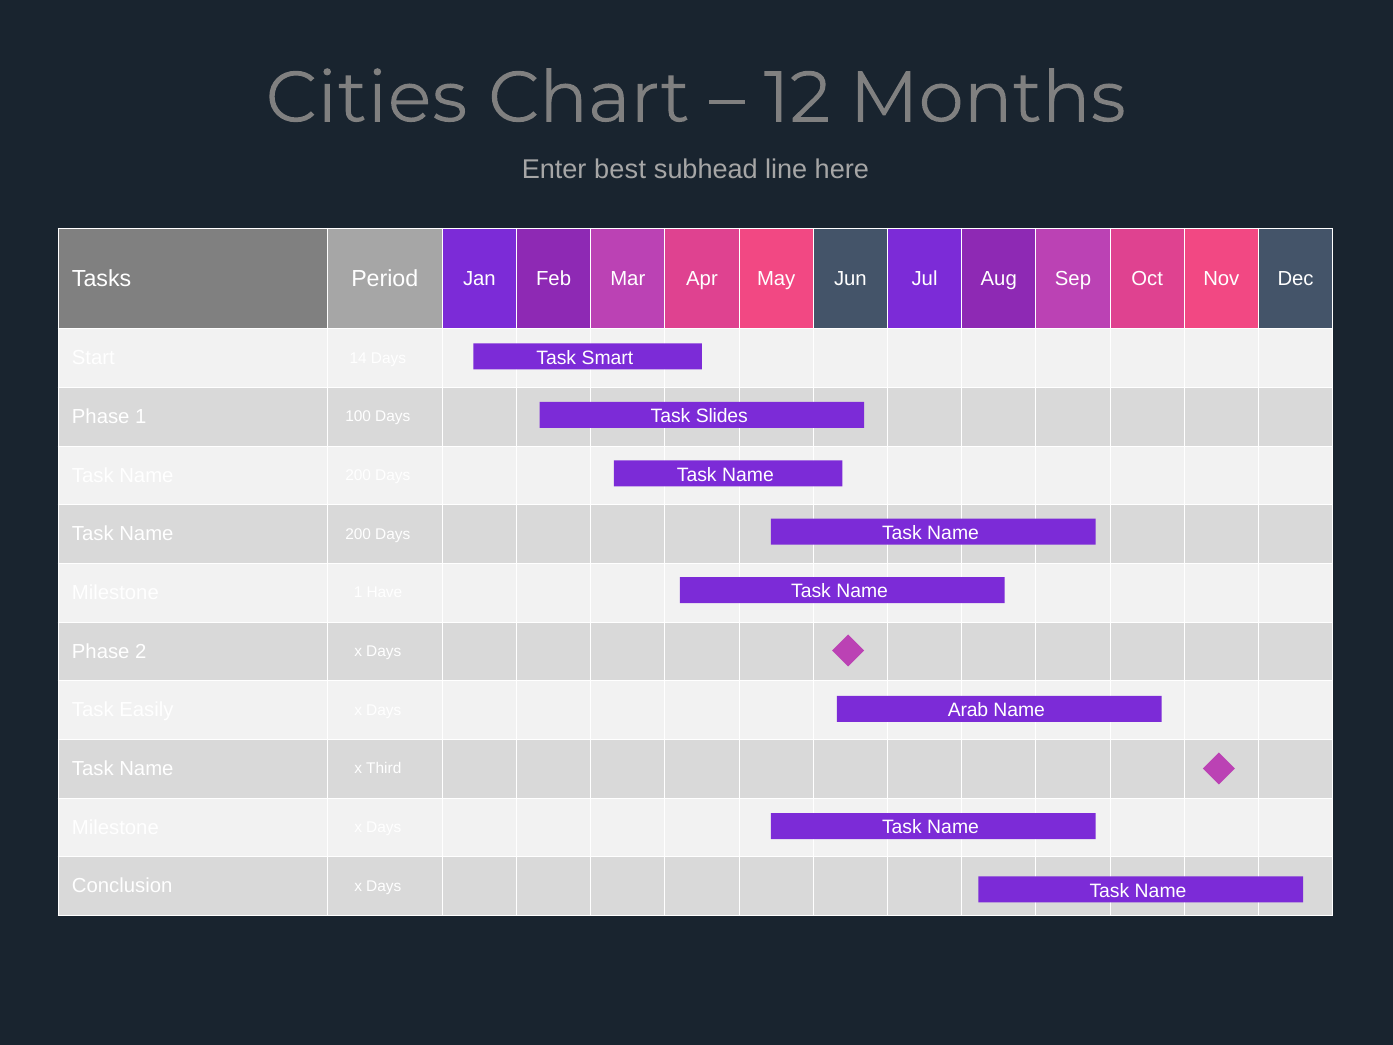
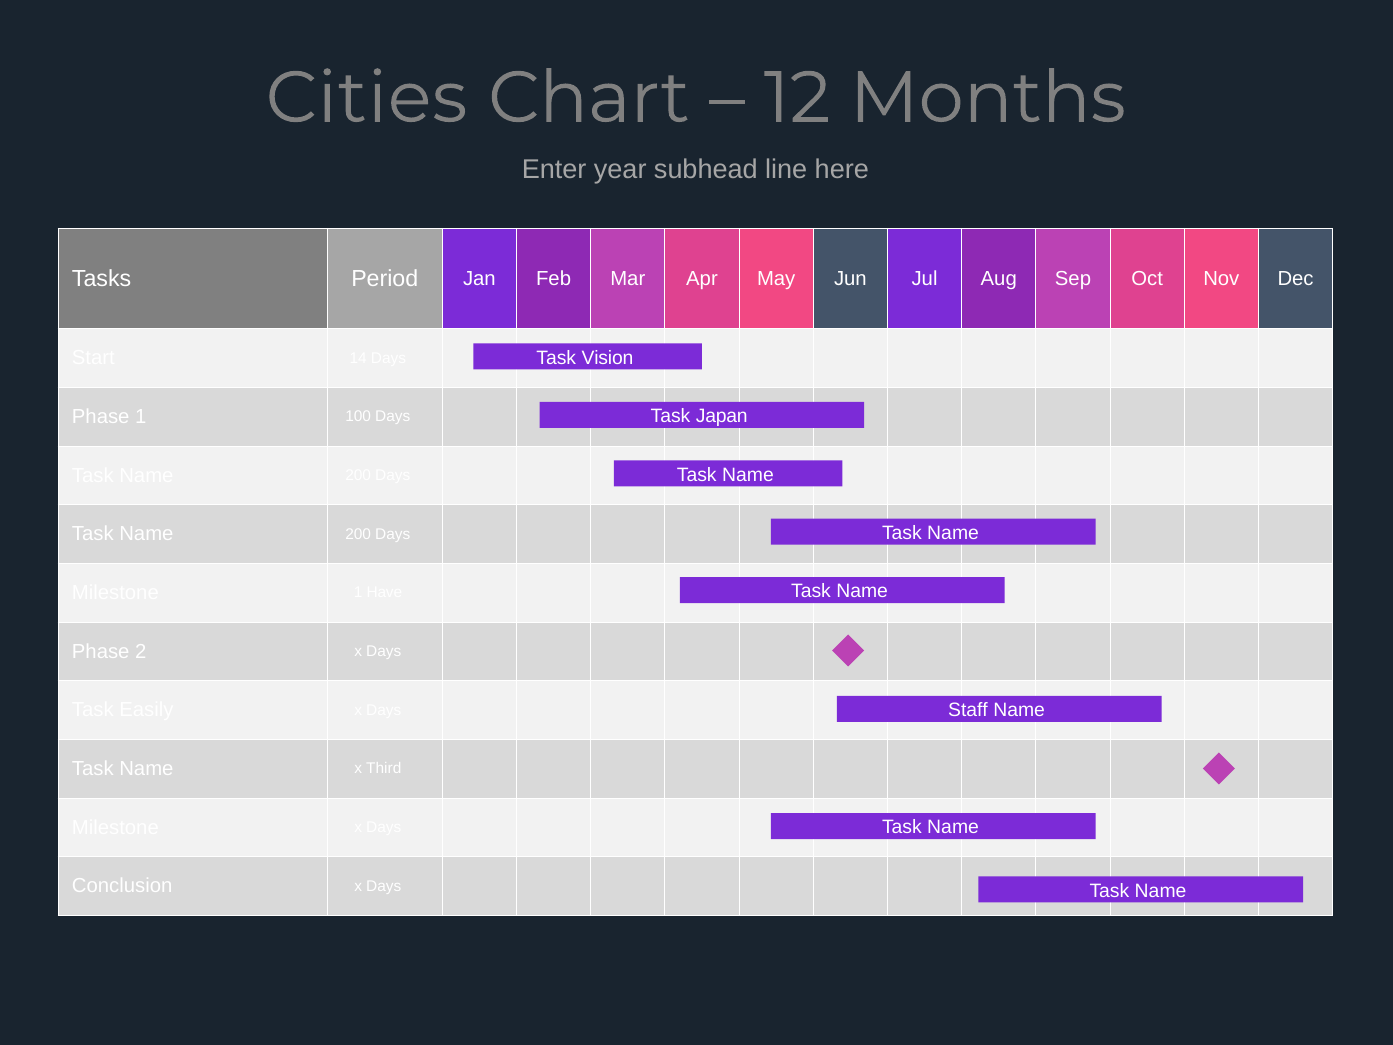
best: best -> year
Smart: Smart -> Vision
Slides: Slides -> Japan
Arab: Arab -> Staff
